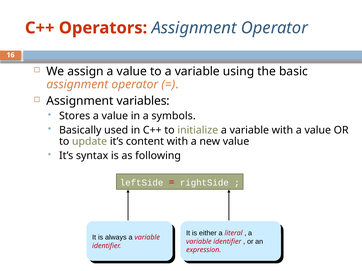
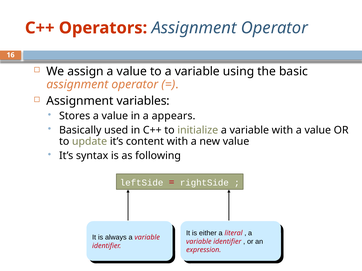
symbols: symbols -> appears
